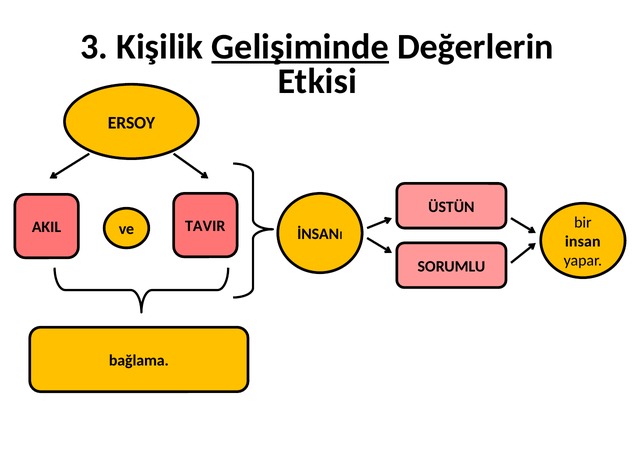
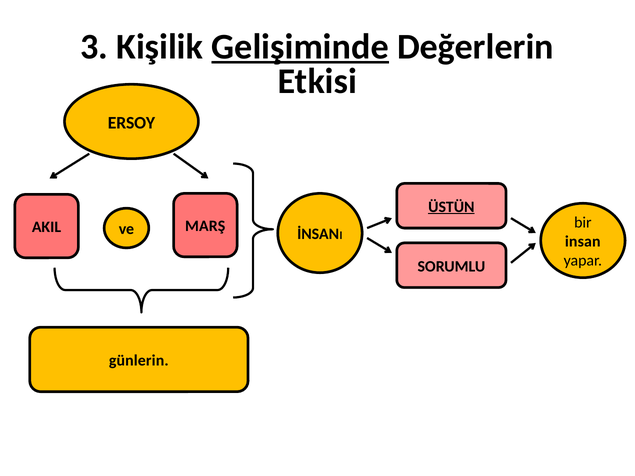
ÜSTÜN underline: none -> present
TAVIR: TAVIR -> MARŞ
bağlama: bağlama -> günlerin
